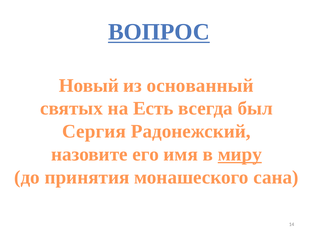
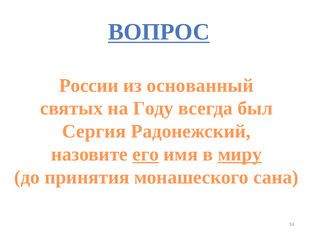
Новый: Новый -> России
Есть: Есть -> Году
его underline: none -> present
